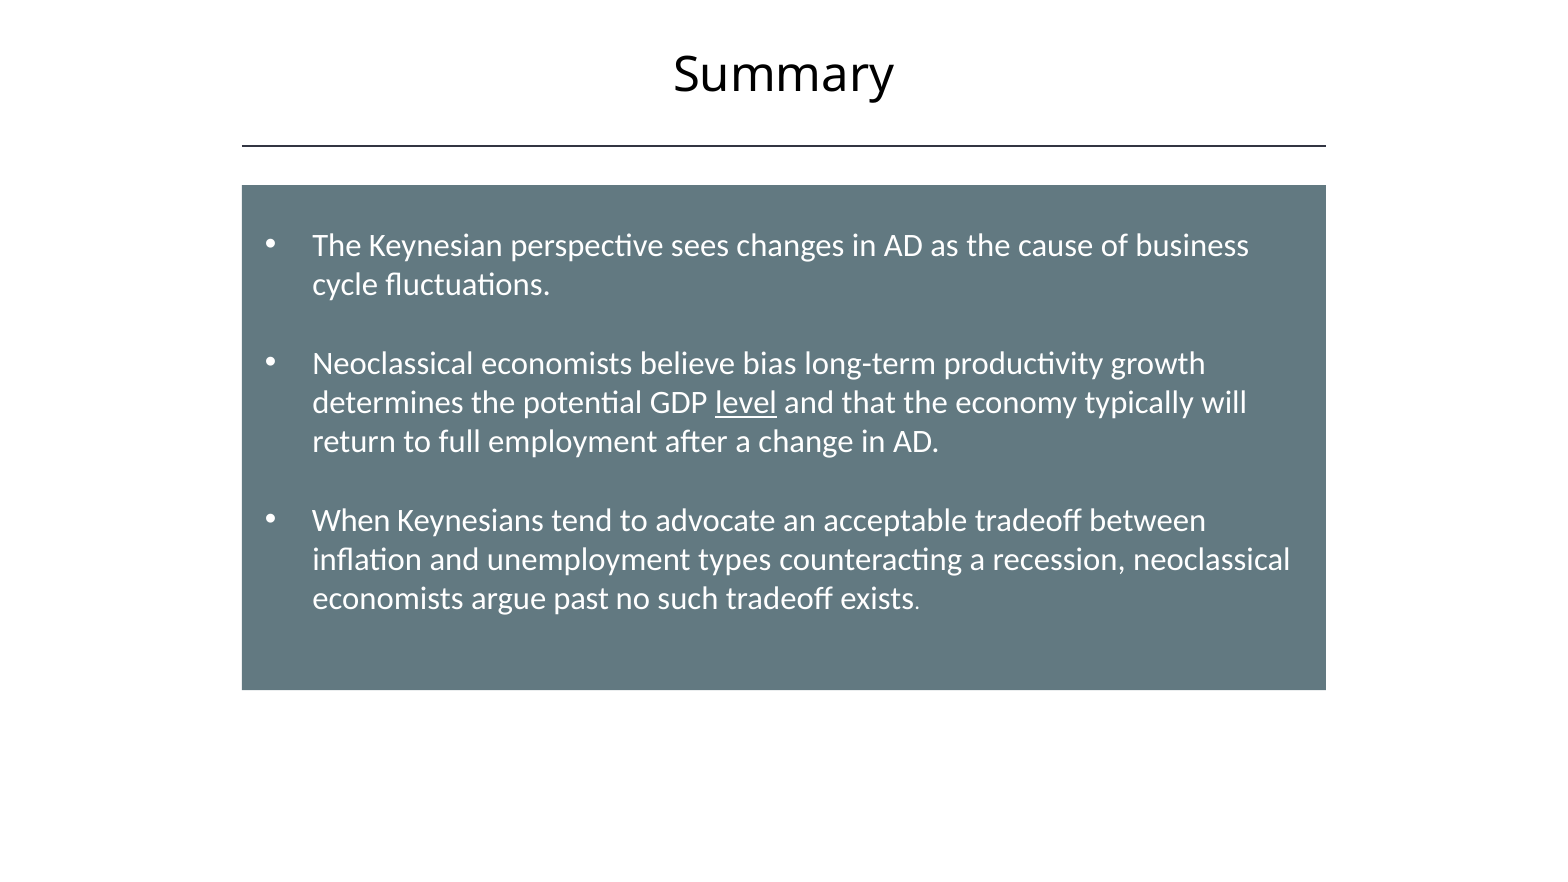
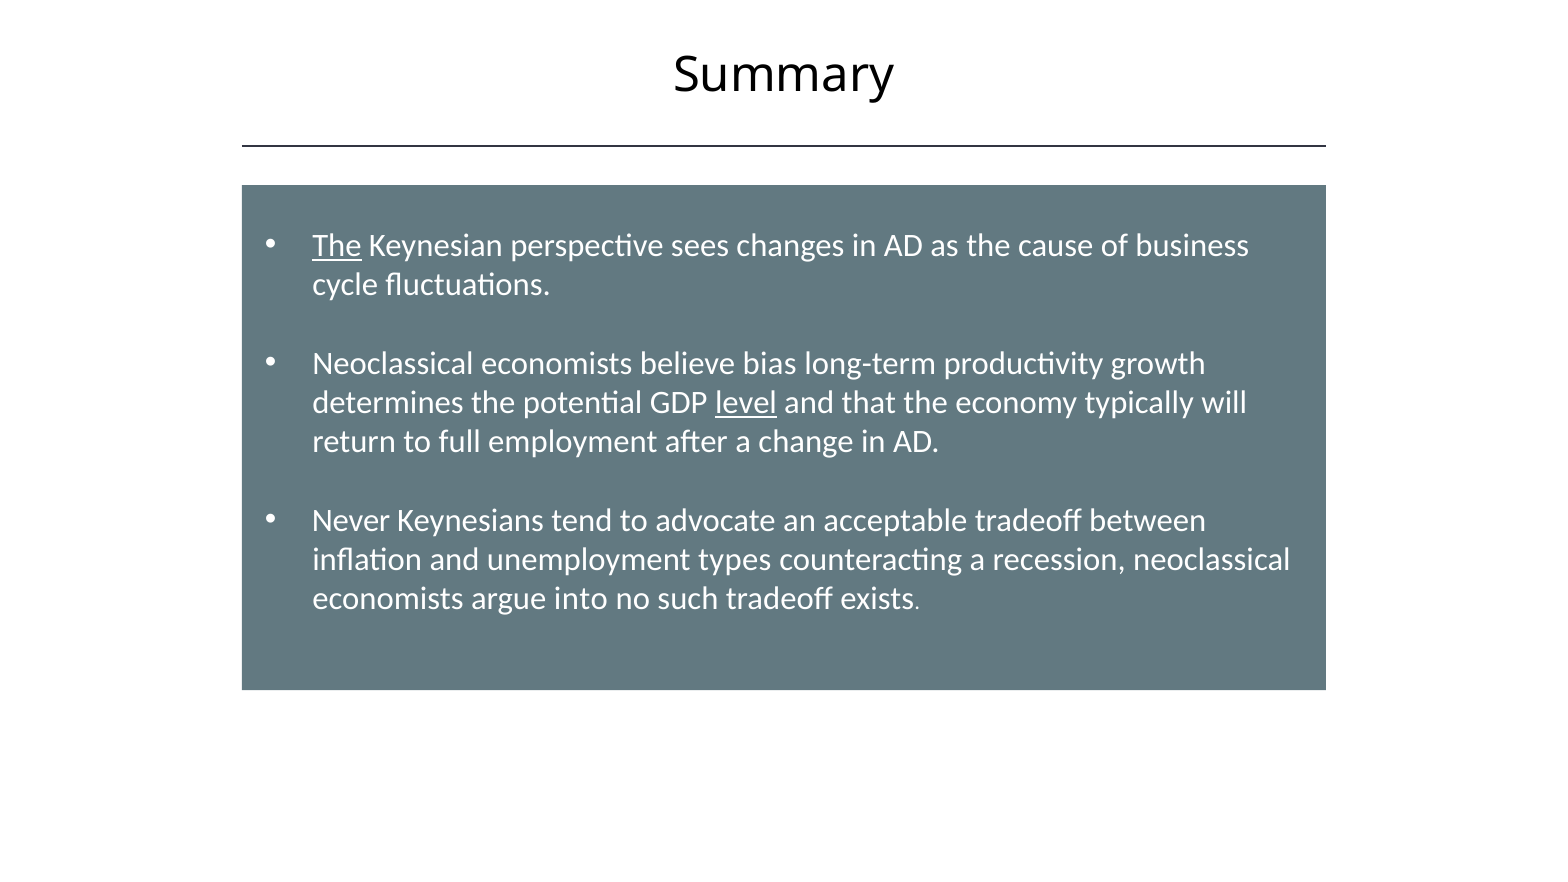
The at (337, 246) underline: none -> present
When: When -> Never
past: past -> into
